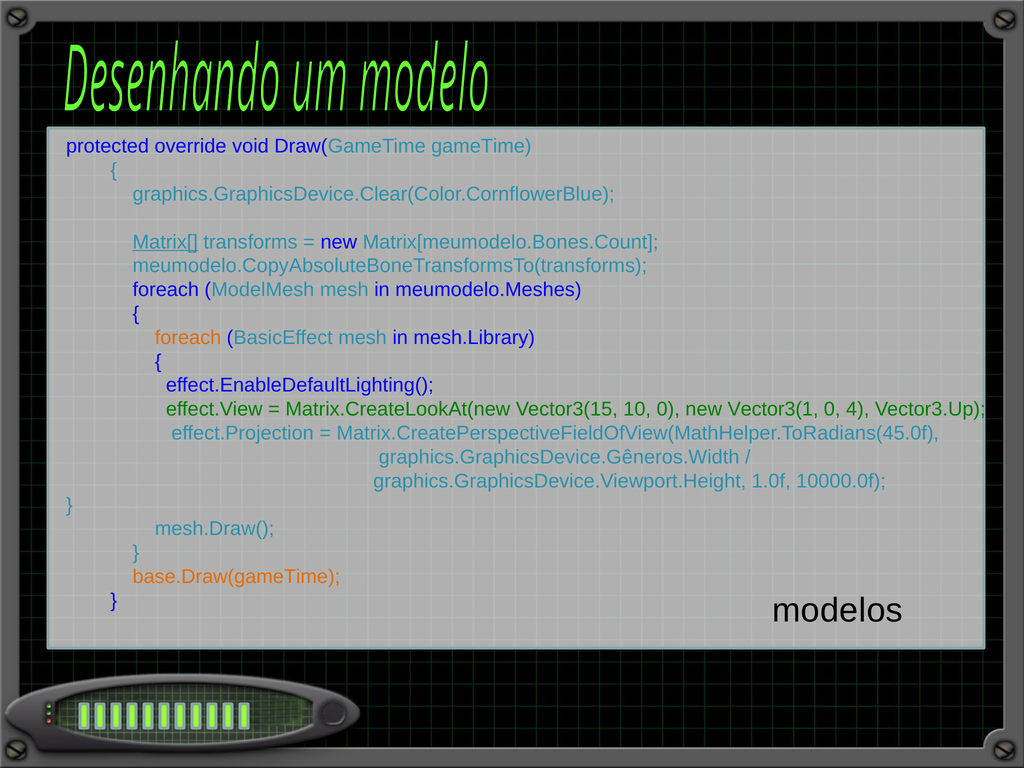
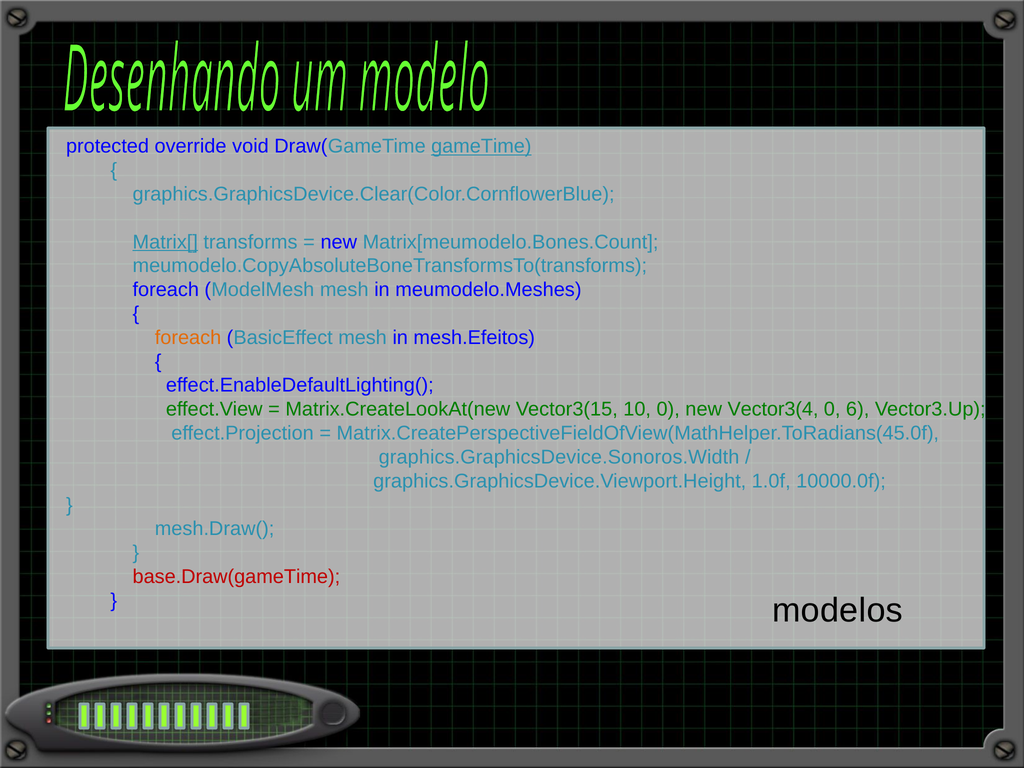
gameTime underline: none -> present
mesh.Library: mesh.Library -> mesh.Efeitos
Vector3(1: Vector3(1 -> Vector3(4
4: 4 -> 6
graphics.GraphicsDevice.Gêneros.Width: graphics.GraphicsDevice.Gêneros.Width -> graphics.GraphicsDevice.Sonoros.Width
base.Draw(gameTime colour: orange -> red
